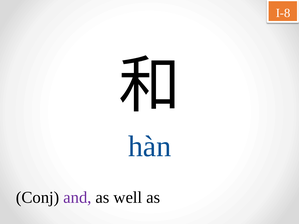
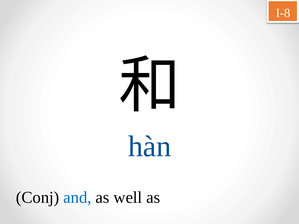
and colour: purple -> blue
